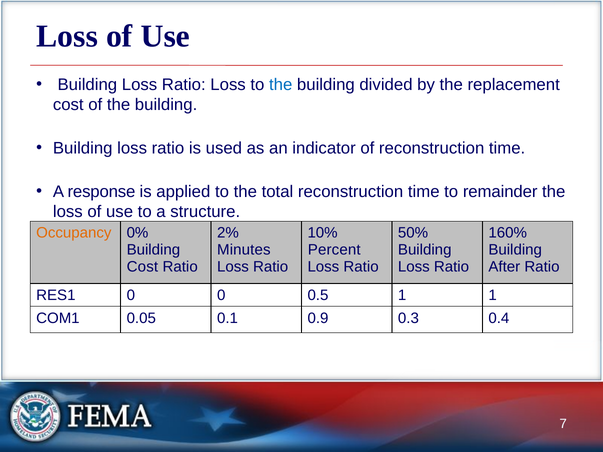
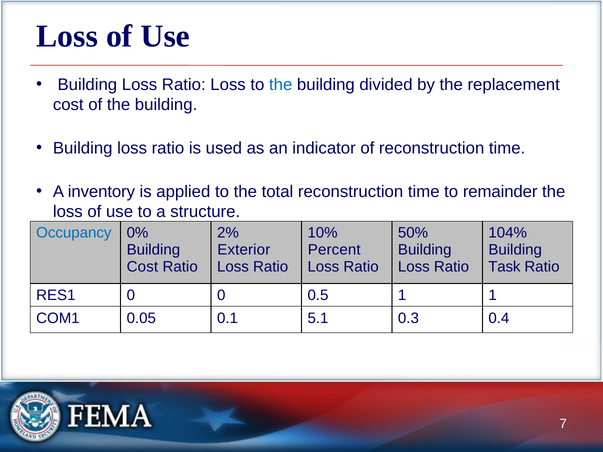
response: response -> inventory
Occupancy colour: orange -> blue
160%: 160% -> 104%
Minutes: Minutes -> Exterior
After: After -> Task
0.9: 0.9 -> 5.1
